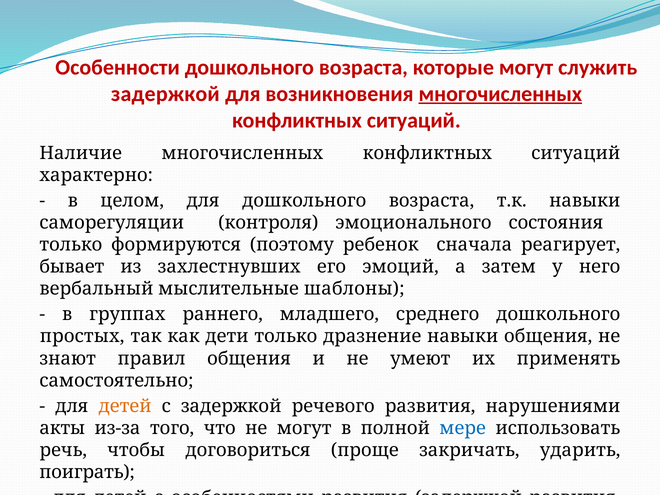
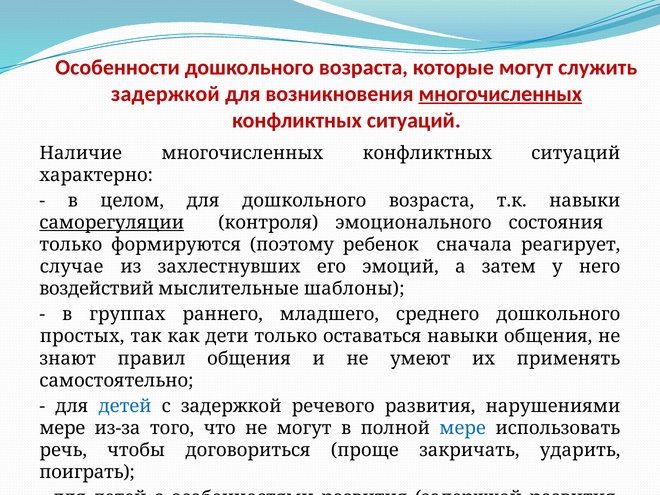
саморегуляции underline: none -> present
бывает: бывает -> случае
вербальный: вербальный -> воздействий
дразнение: дразнение -> оставаться
детей at (125, 406) colour: orange -> blue
акты at (62, 428): акты -> мере
